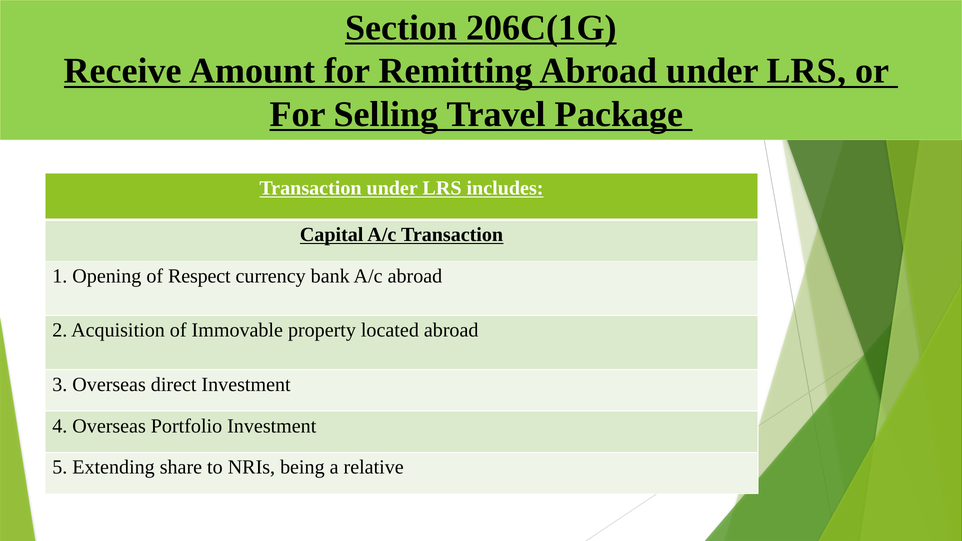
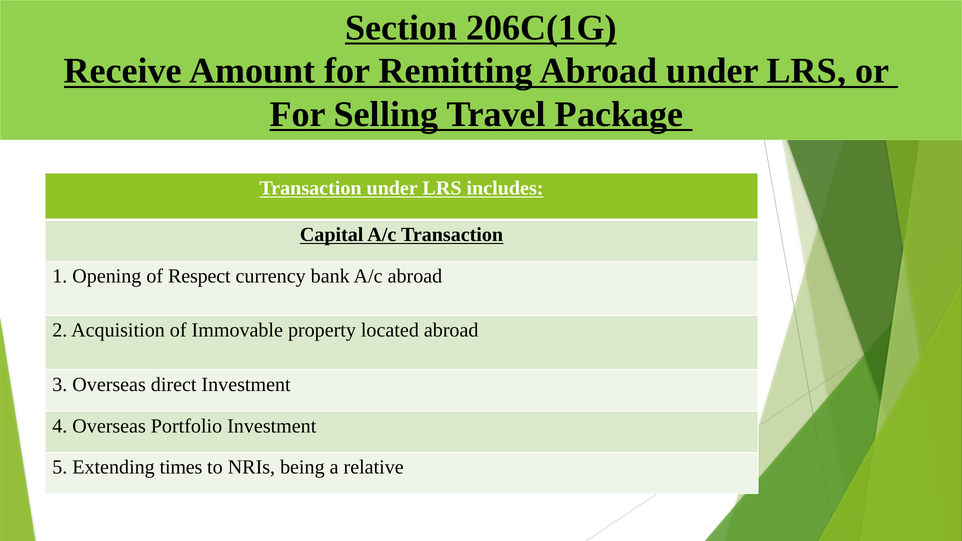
share: share -> times
